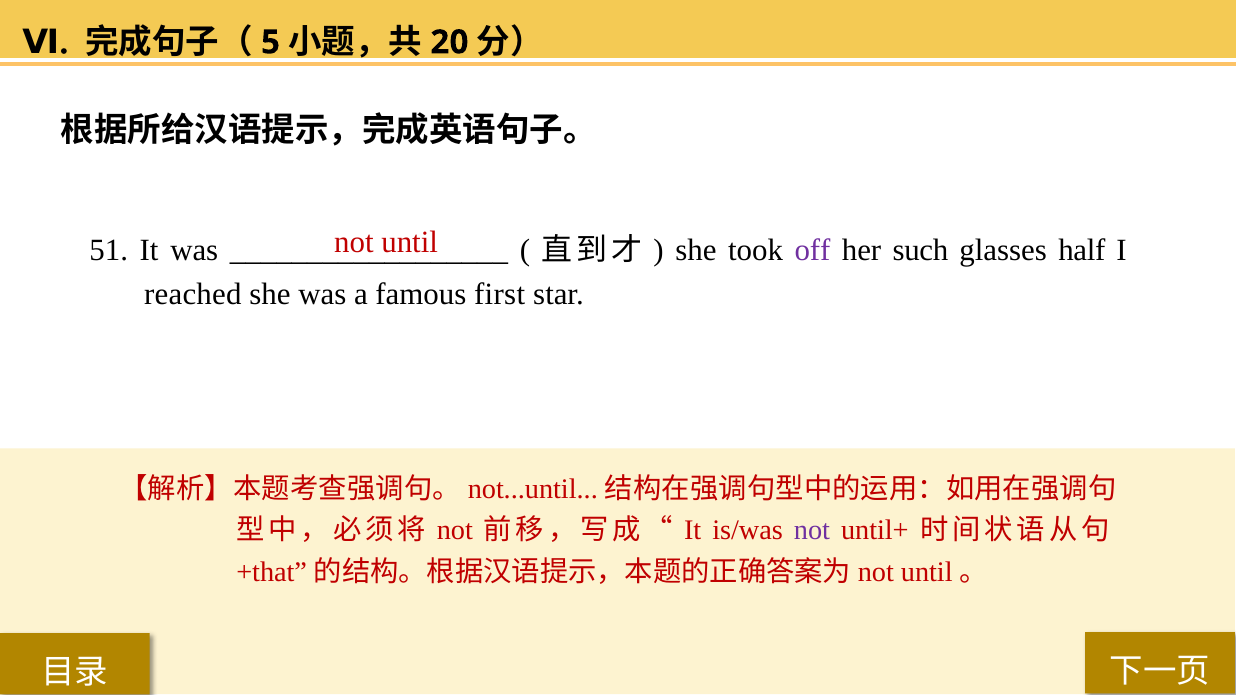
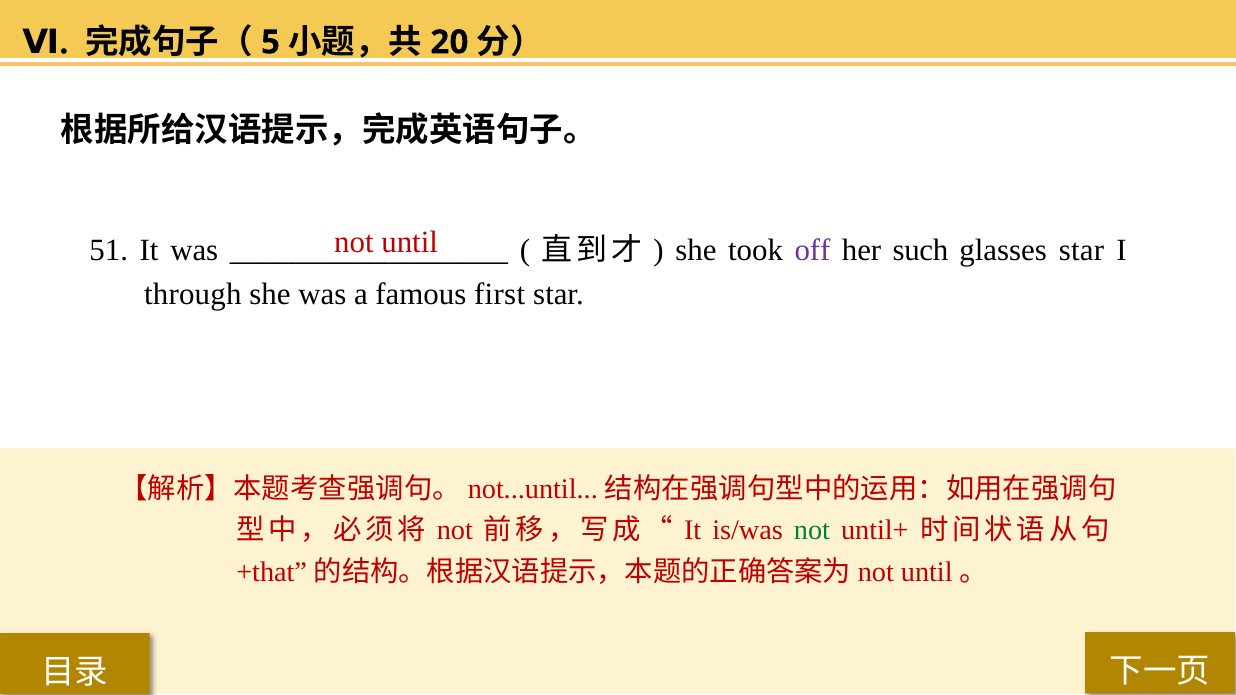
glasses half: half -> star
reached: reached -> through
not at (812, 531) colour: purple -> green
